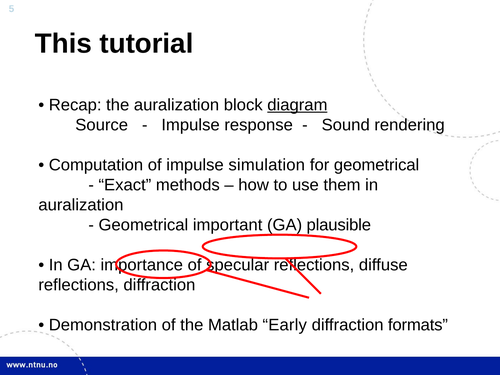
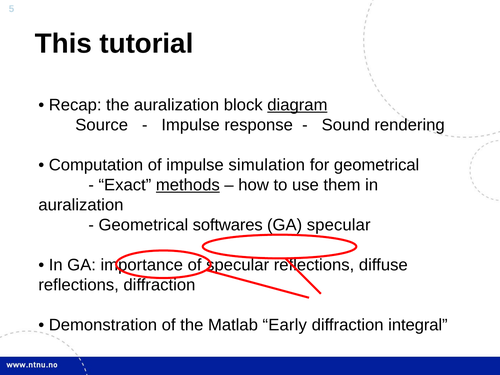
methods underline: none -> present
important: important -> softwares
GA plausible: plausible -> specular
formats: formats -> integral
